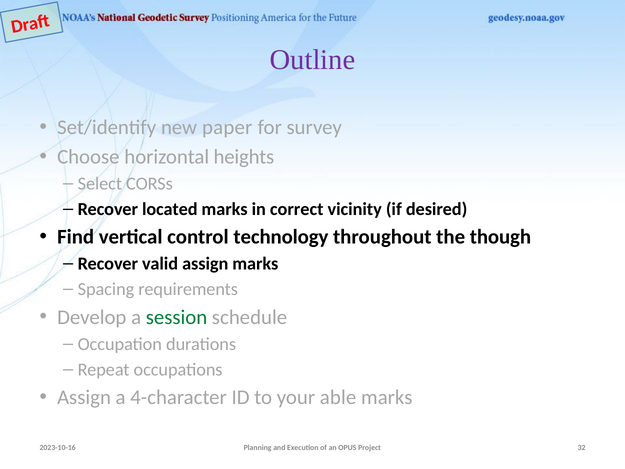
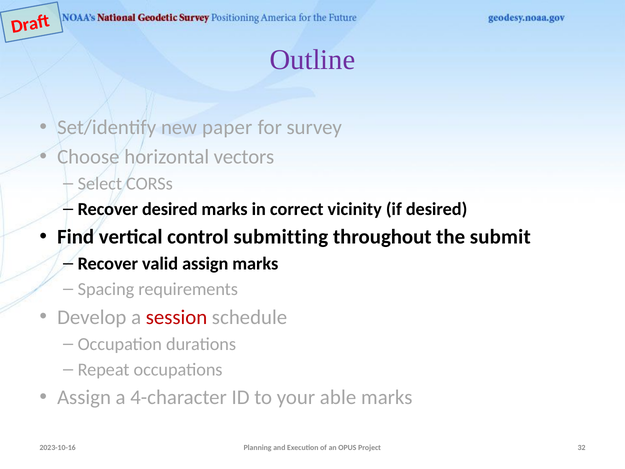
heights: heights -> vectors
Recover located: located -> desired
technology: technology -> submitting
though: though -> submit
session colour: green -> red
